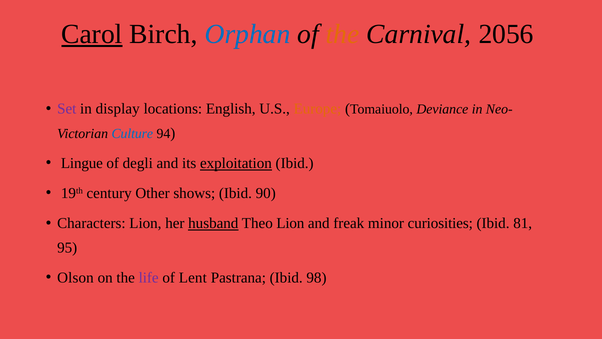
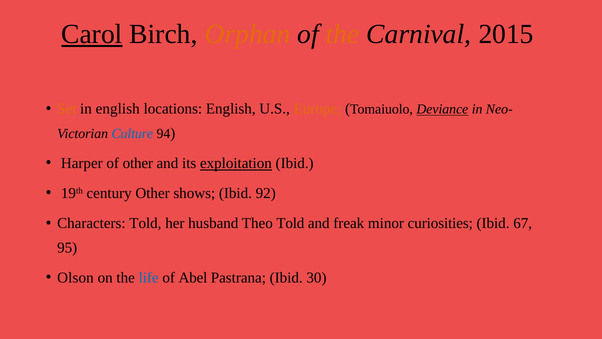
Orphan colour: blue -> orange
2056: 2056 -> 2015
Set colour: purple -> orange
in display: display -> english
Deviance underline: none -> present
Lingue: Lingue -> Harper
of degli: degli -> other
90: 90 -> 92
Characters Lion: Lion -> Told
husband underline: present -> none
Theo Lion: Lion -> Told
81: 81 -> 67
life colour: purple -> blue
Lent: Lent -> Abel
98: 98 -> 30
